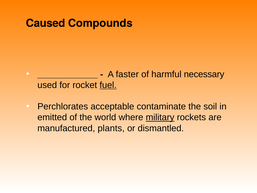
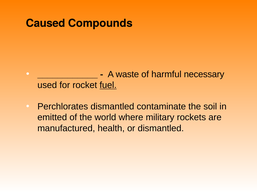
faster: faster -> waste
Perchlorates acceptable: acceptable -> dismantled
military underline: present -> none
plants: plants -> health
